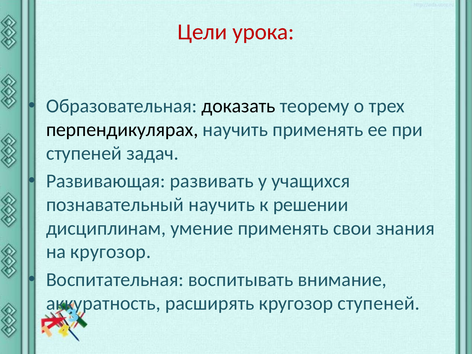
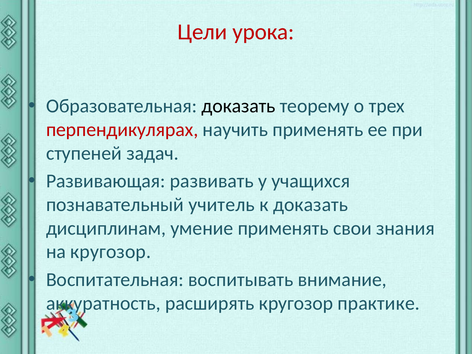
перпендикулярах colour: black -> red
познавательный научить: научить -> учитель
к решении: решении -> доказать
кругозор ступеней: ступеней -> практике
